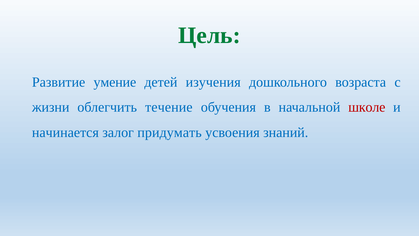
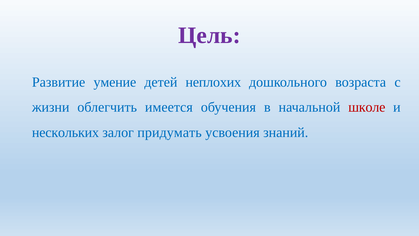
Цель colour: green -> purple
изучения: изучения -> неплохих
течение: течение -> имеется
начинается: начинается -> нескольких
